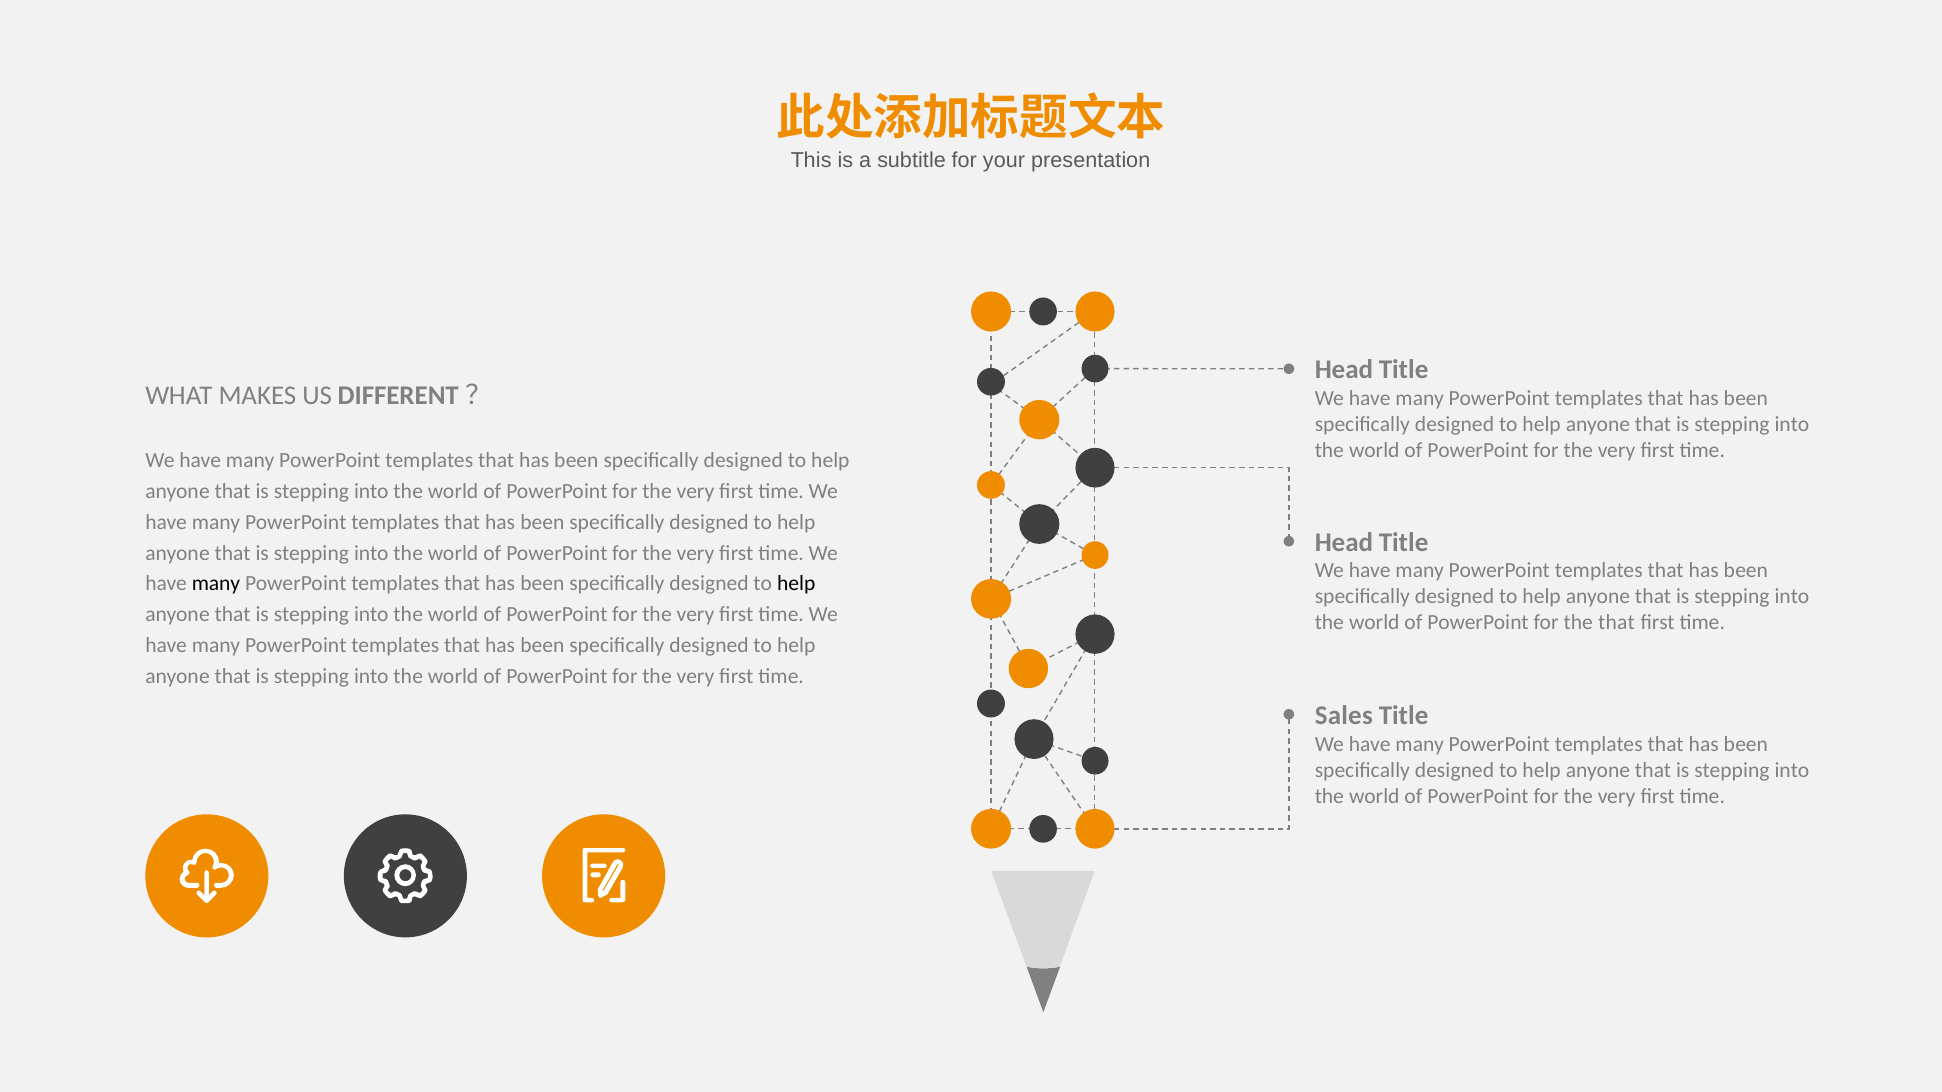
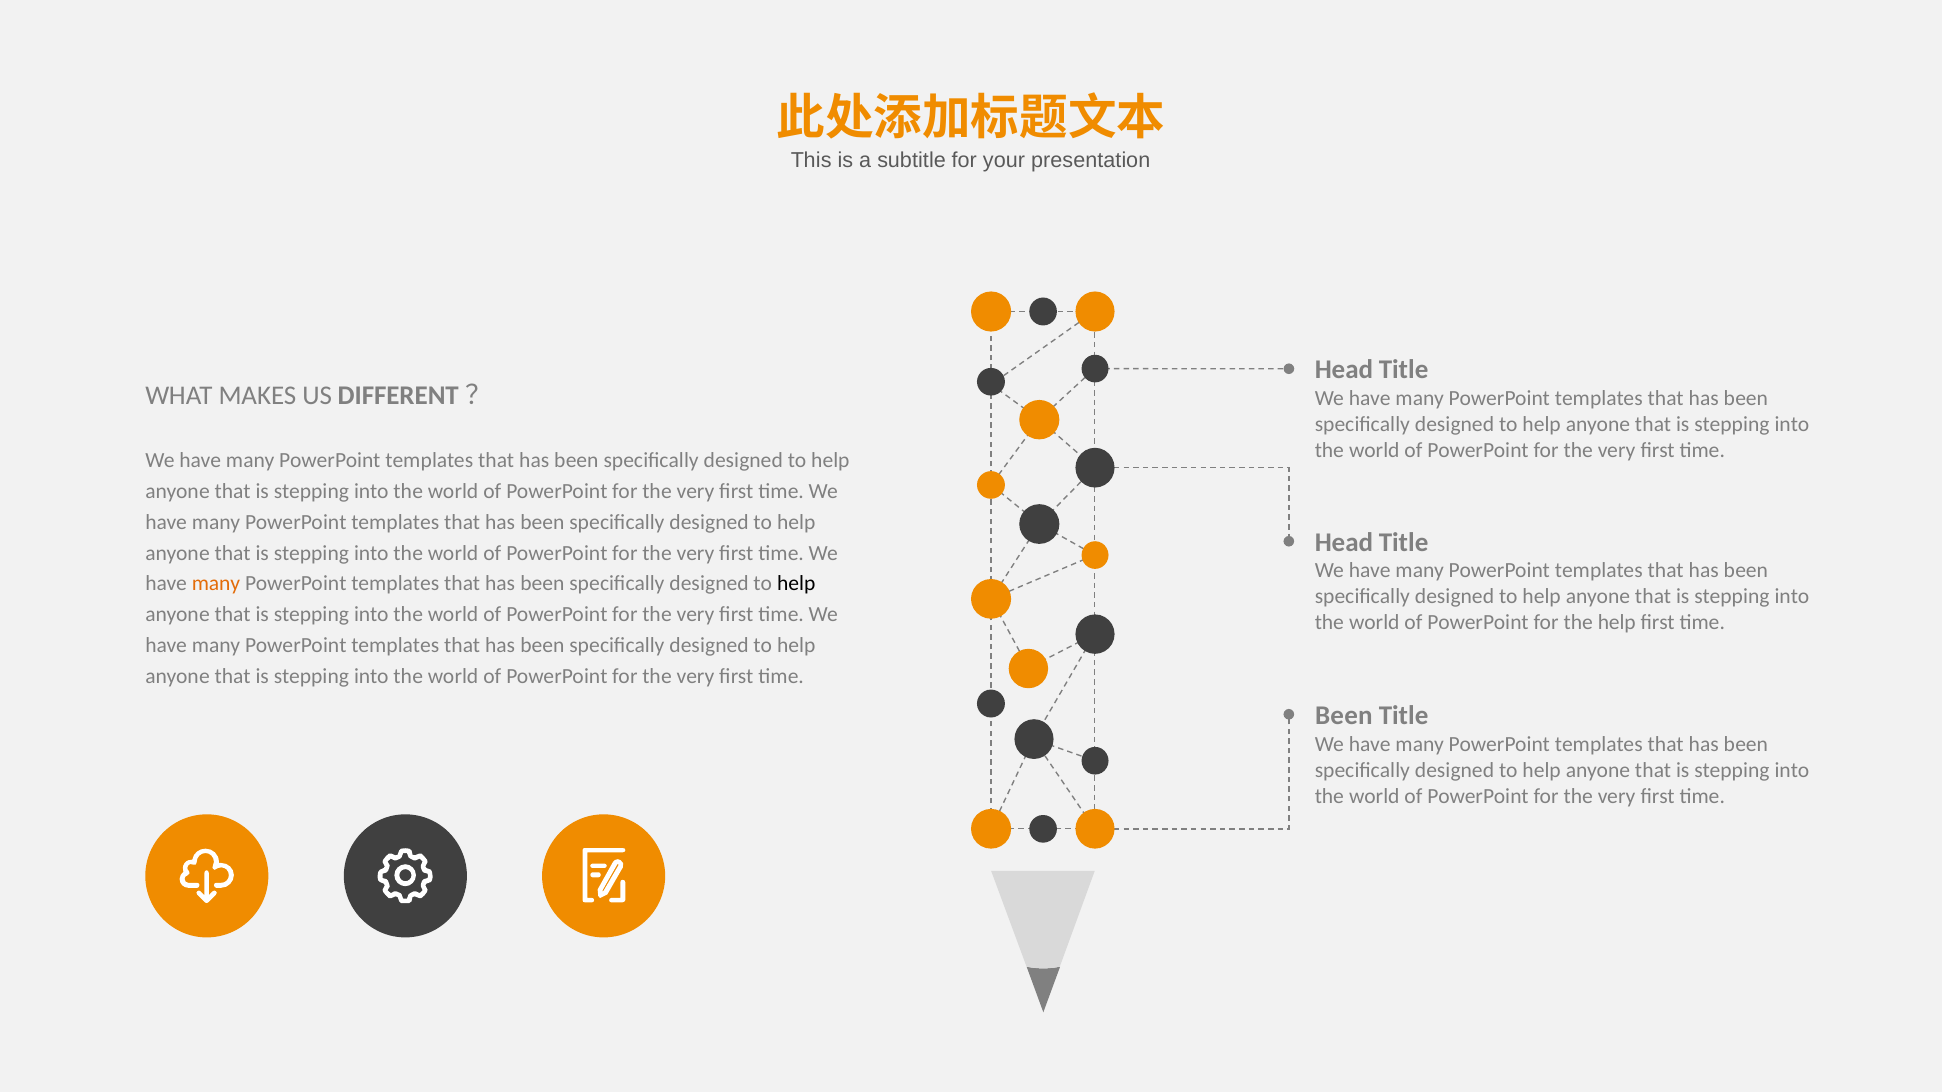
many at (216, 584) colour: black -> orange
the that: that -> help
Sales at (1344, 716): Sales -> Been
